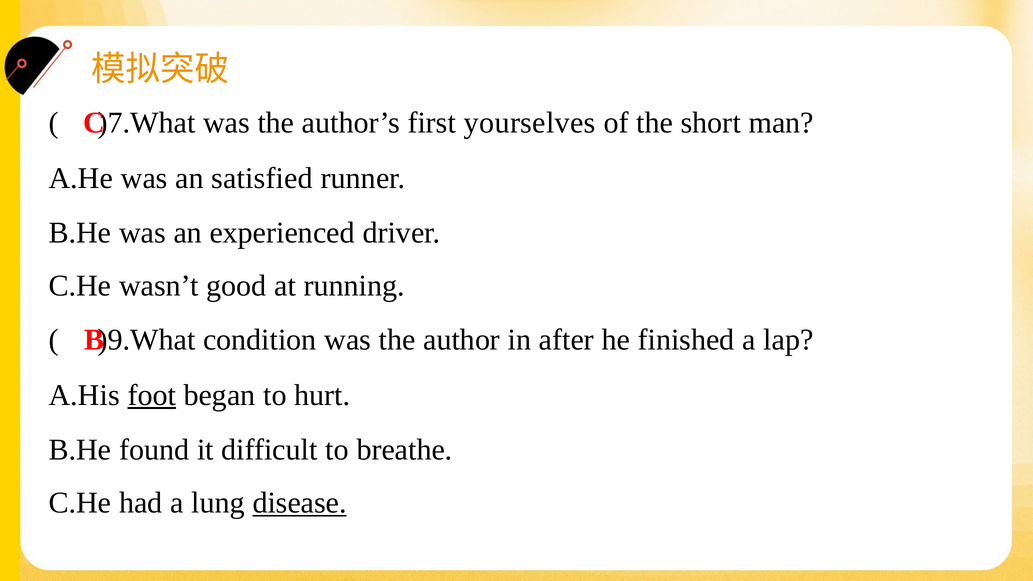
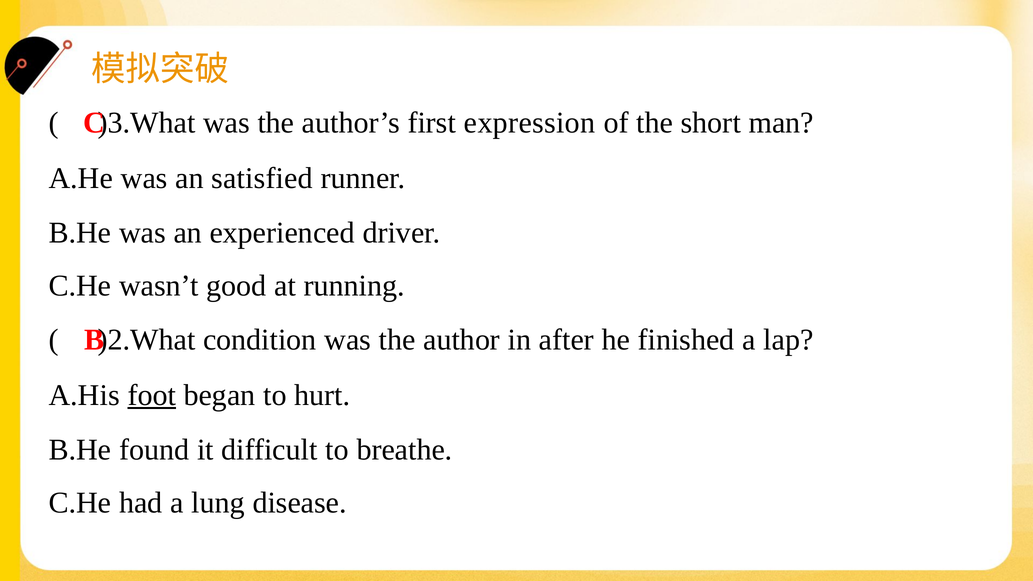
)7.What: )7.What -> )3.What
yourselves: yourselves -> expression
)9.What: )9.What -> )2.What
disease underline: present -> none
